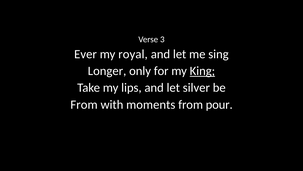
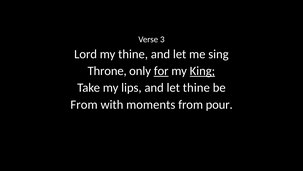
Ever: Ever -> Lord
my royal: royal -> thine
Longer: Longer -> Throne
for underline: none -> present
let silver: silver -> thine
